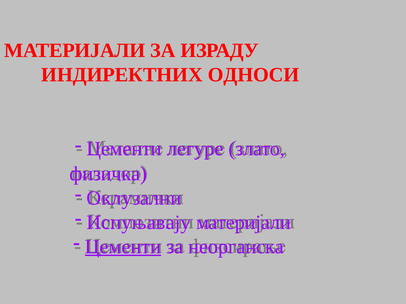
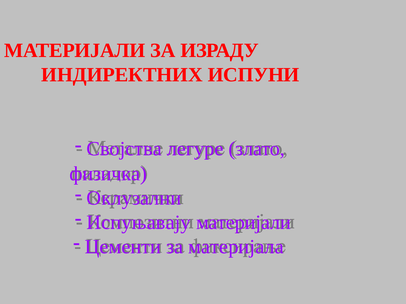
ОДНОСИ: ОДНОСИ -> ИСПУНИ
Цементи at (124, 149): Цементи -> Својства
Цементи at (123, 247) underline: present -> none
неорганска: неорганска -> материјала
